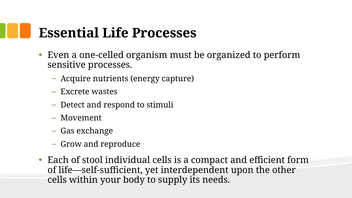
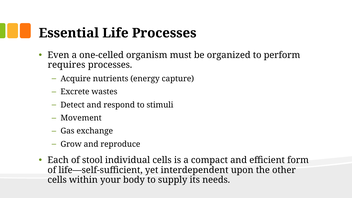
sensitive: sensitive -> requires
